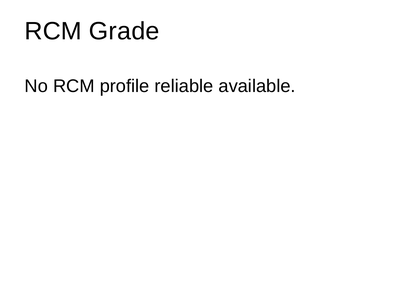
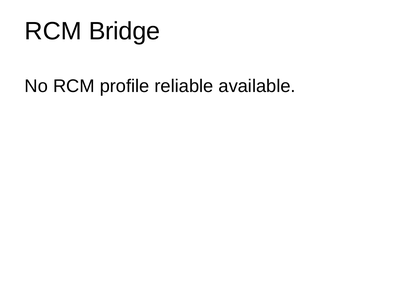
Grade: Grade -> Bridge
